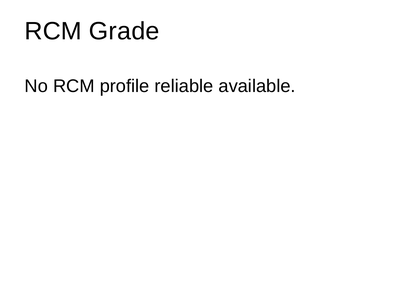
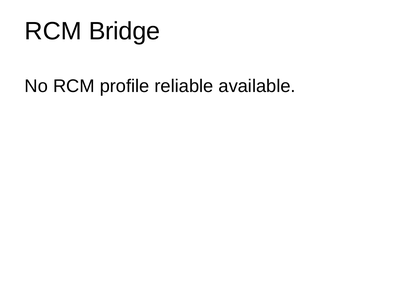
Grade: Grade -> Bridge
